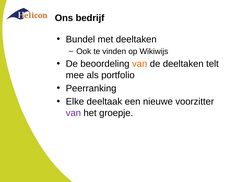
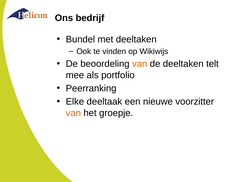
van at (73, 113) colour: purple -> orange
